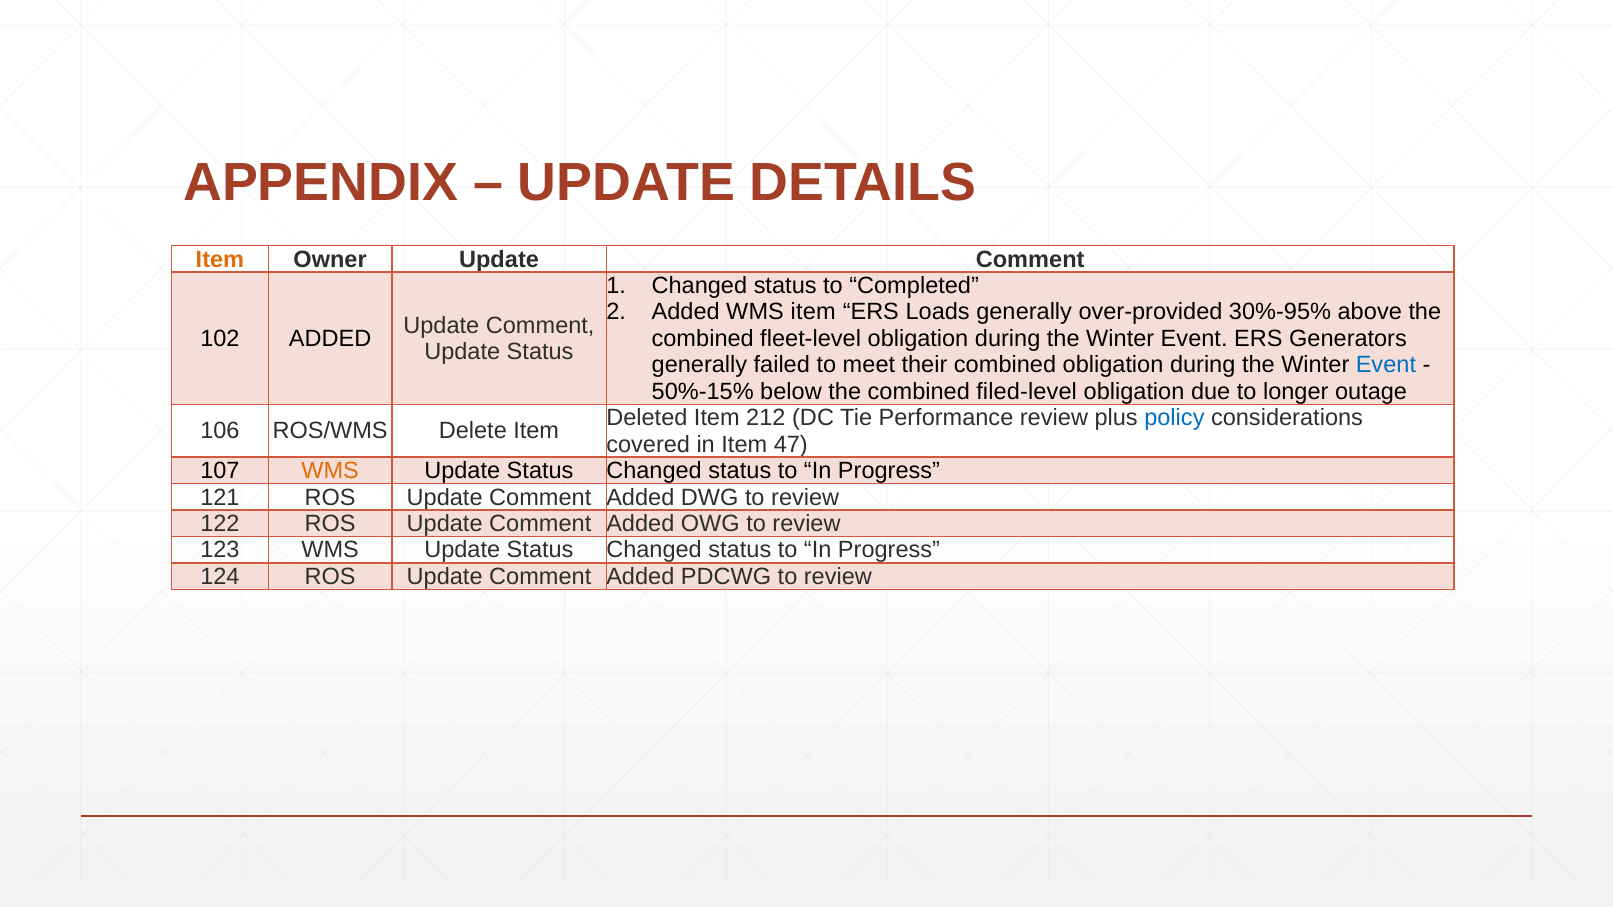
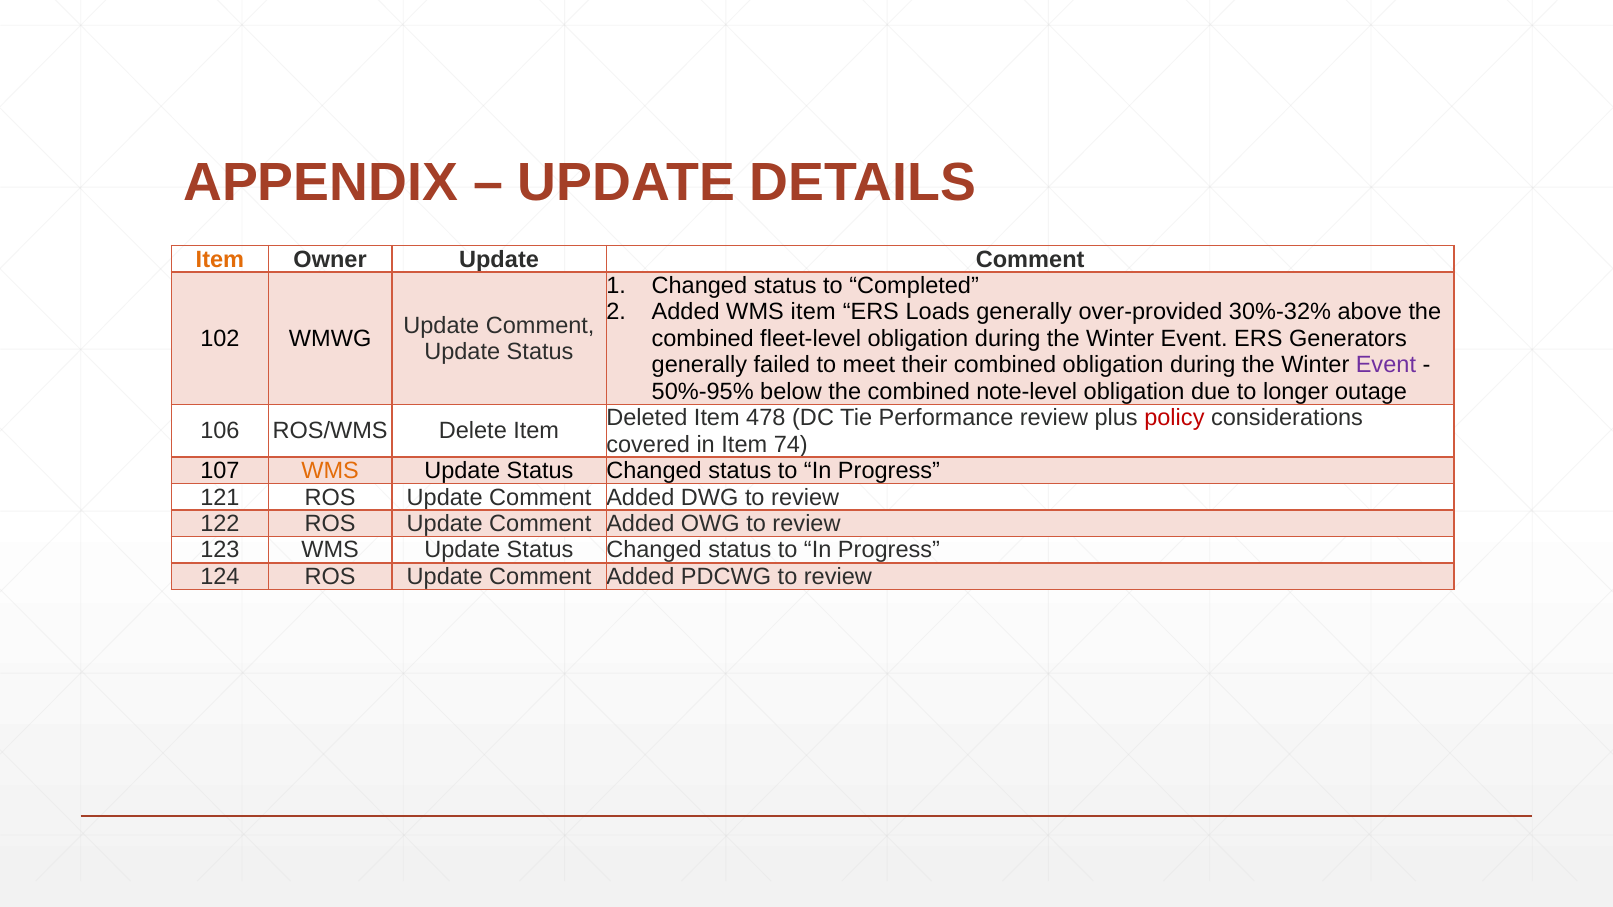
30%-95%: 30%-95% -> 30%-32%
102 ADDED: ADDED -> WMWG
Event at (1386, 365) colour: blue -> purple
50%-15%: 50%-15% -> 50%-95%
filed-level: filed-level -> note-level
212: 212 -> 478
policy colour: blue -> red
47: 47 -> 74
